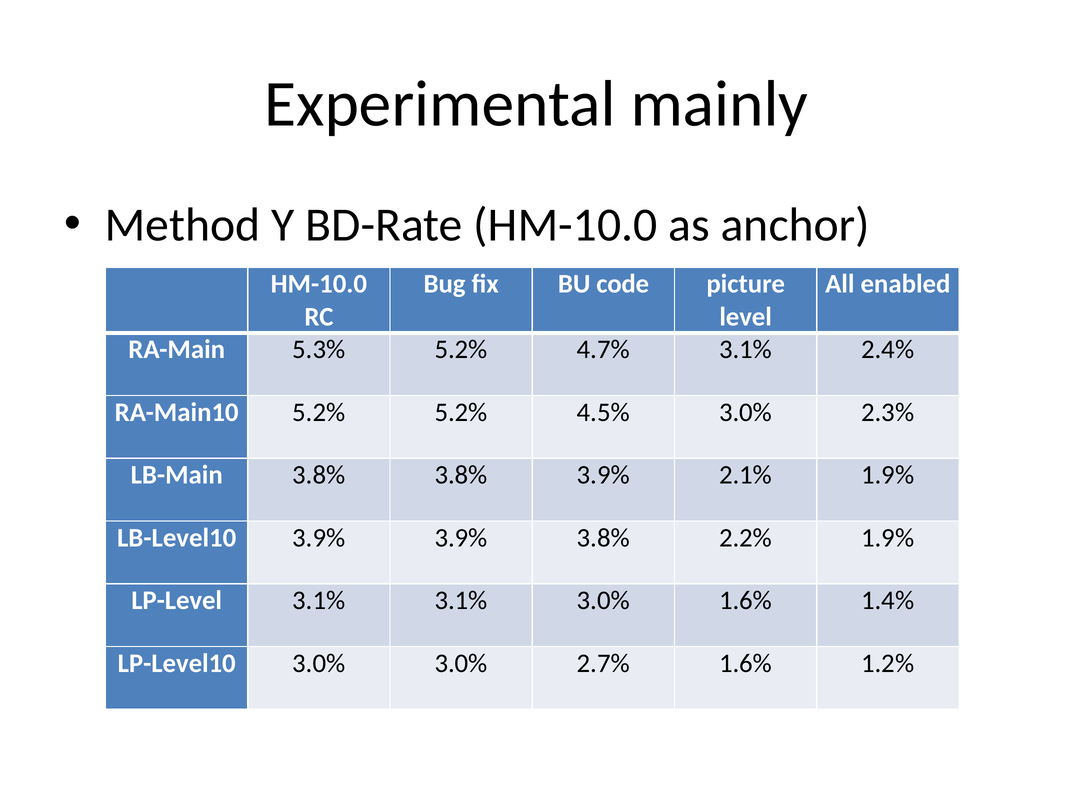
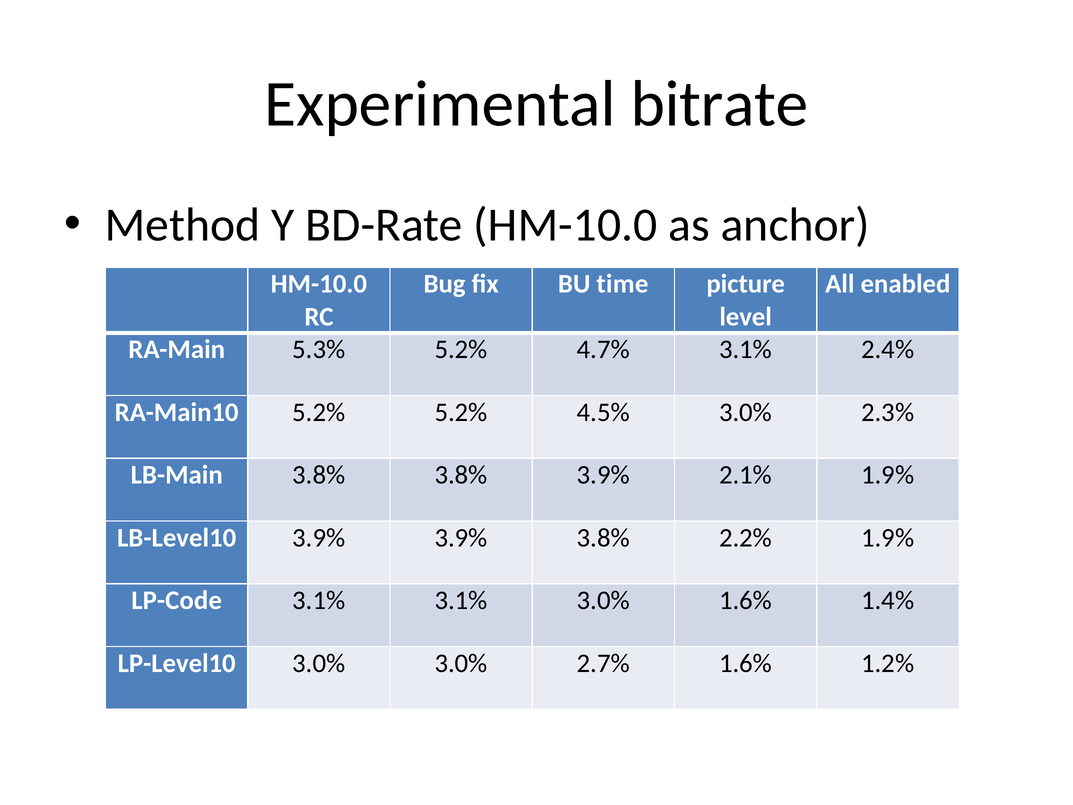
mainly: mainly -> bitrate
code: code -> time
LP-Level: LP-Level -> LP-Code
